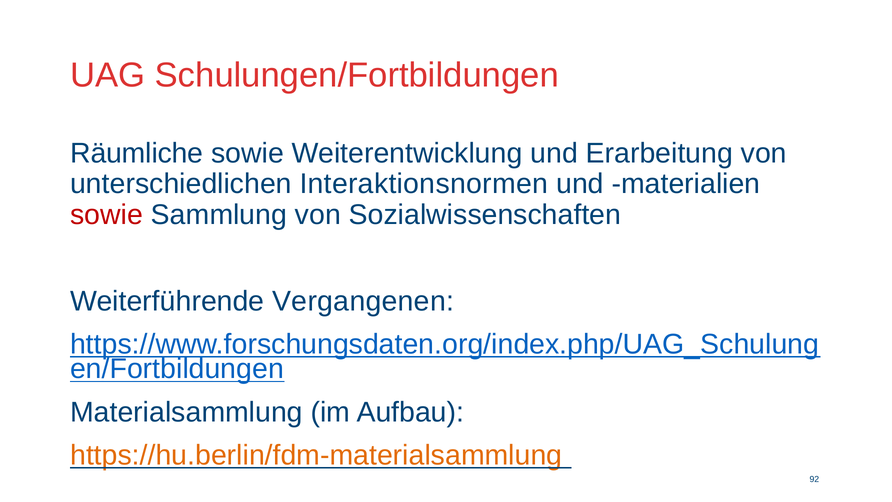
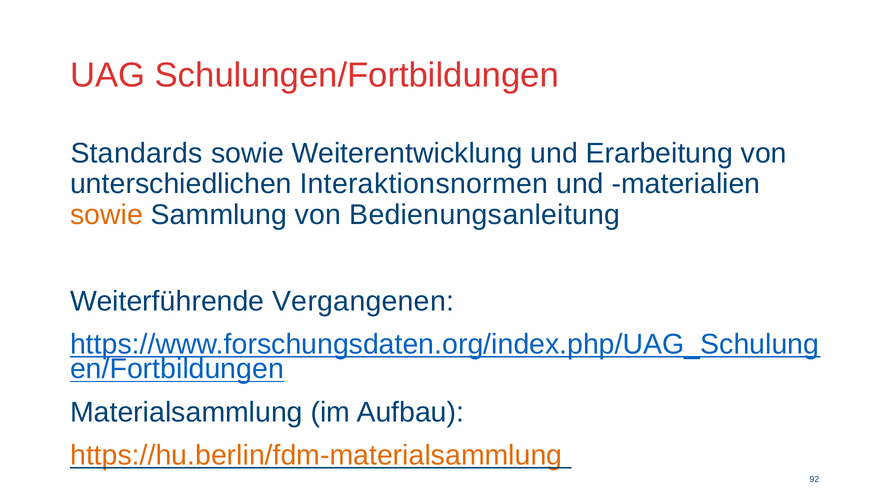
Räumliche: Räumliche -> Standards
sowie at (107, 215) colour: red -> orange
Sozialwissenschaften: Sozialwissenschaften -> Bedienungsanleitung
